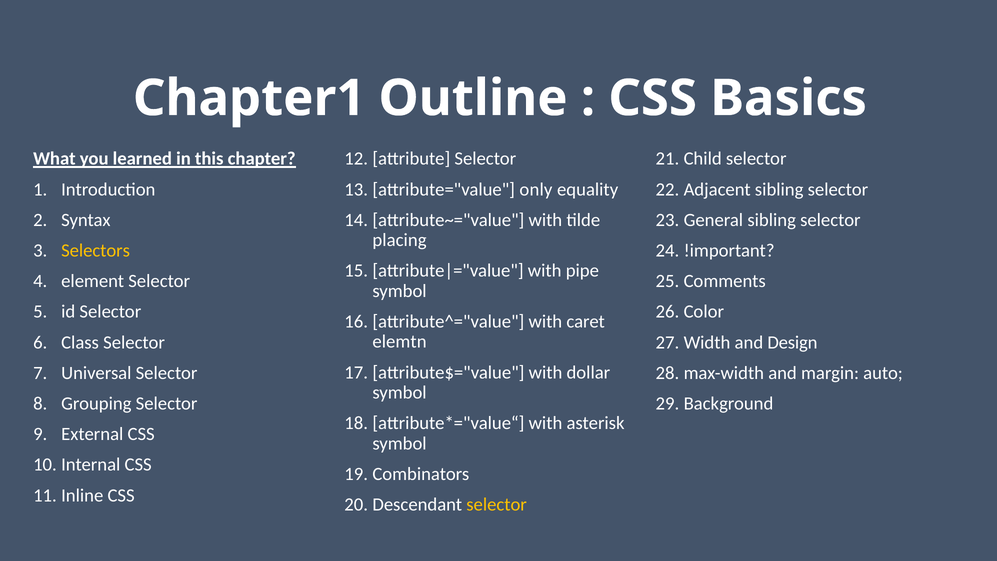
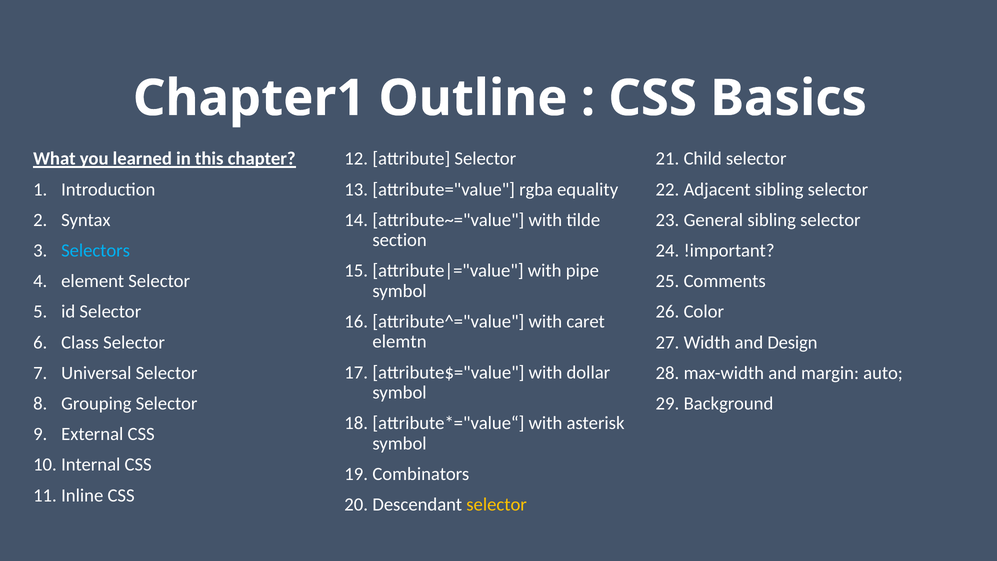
only: only -> rgba
placing: placing -> section
Selectors colour: yellow -> light blue
